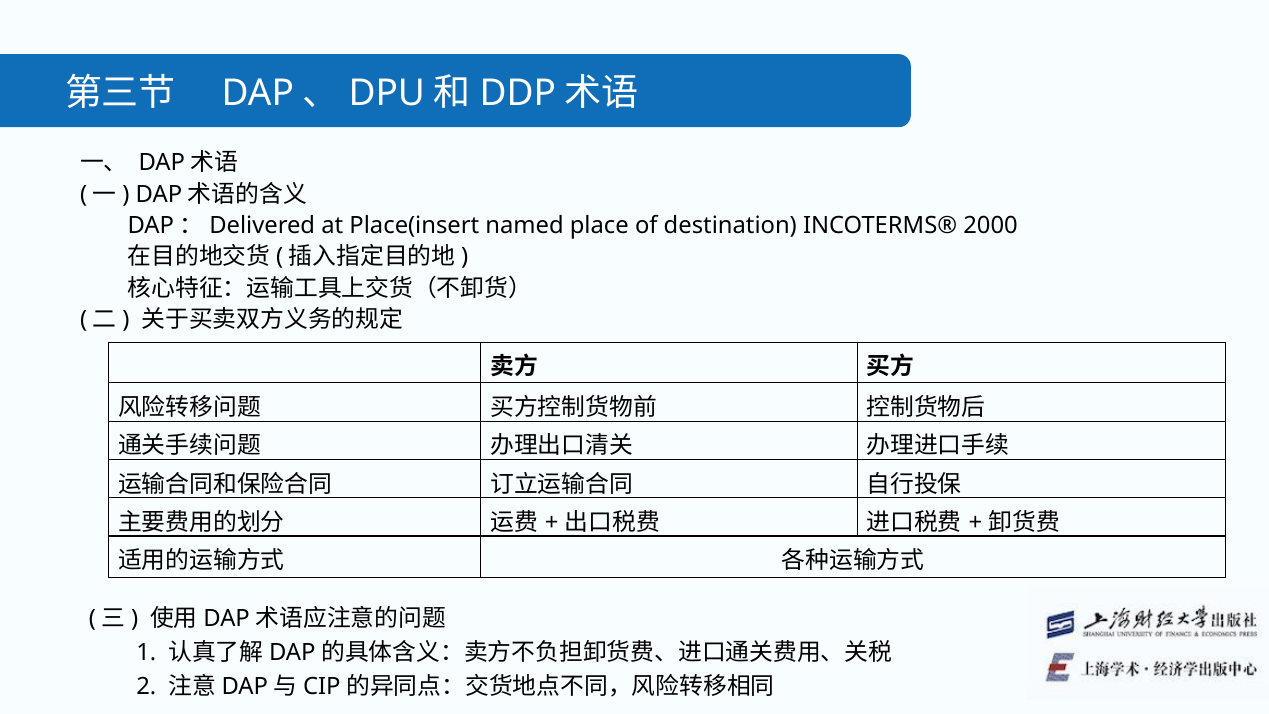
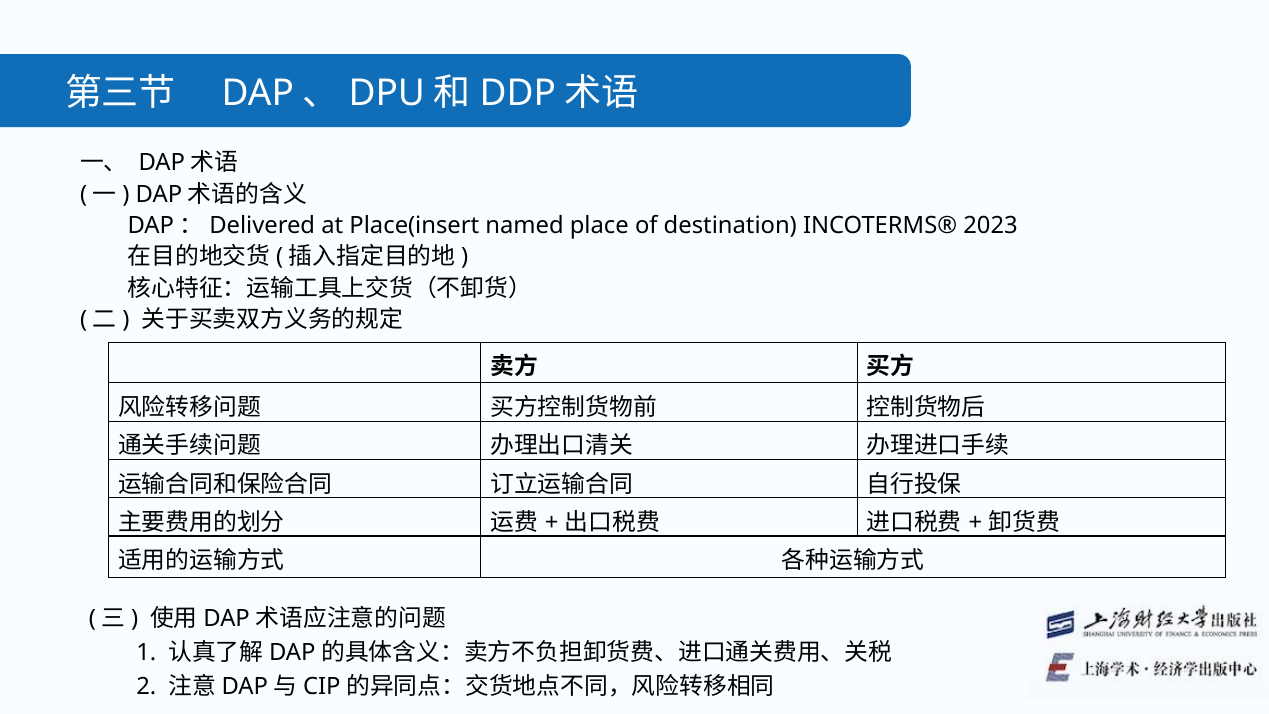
2000: 2000 -> 2023
